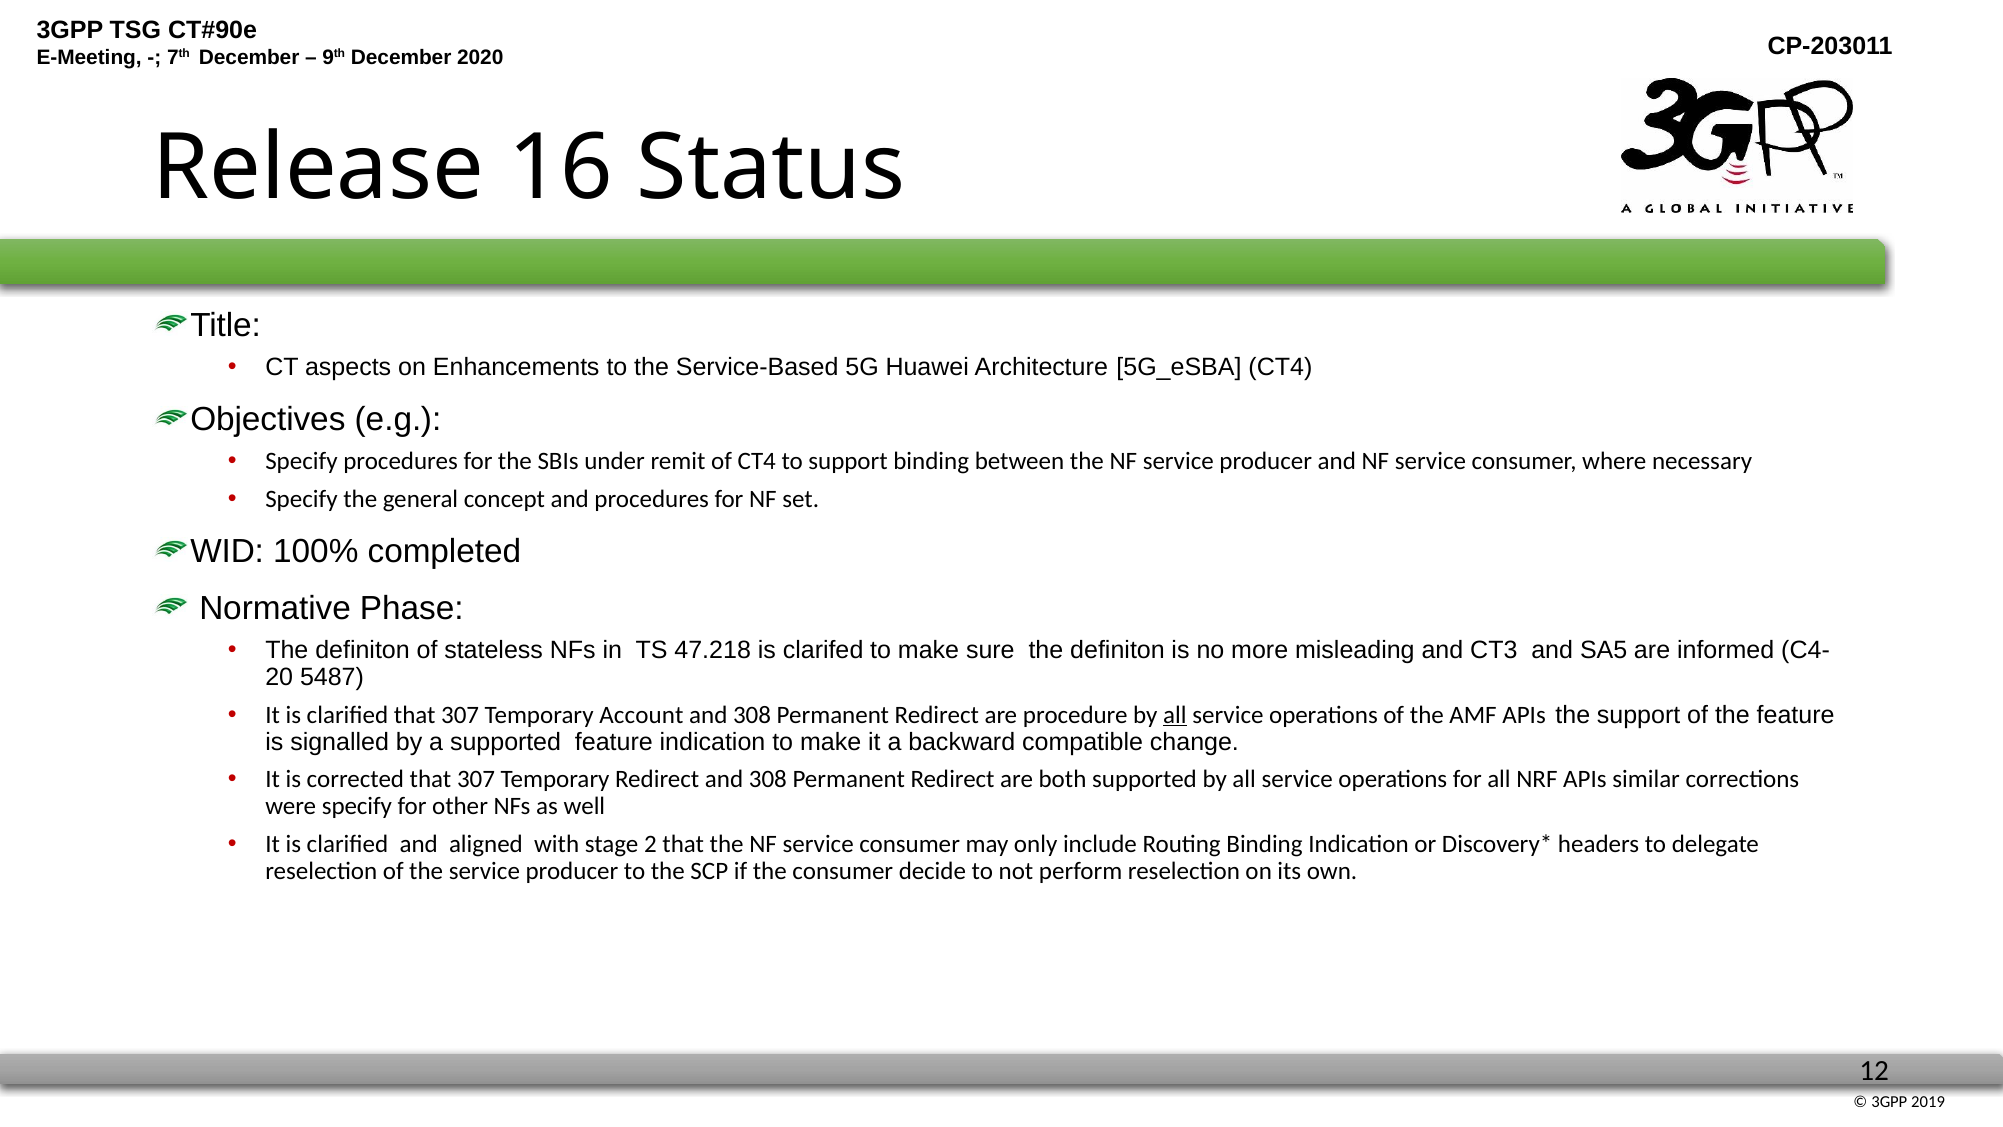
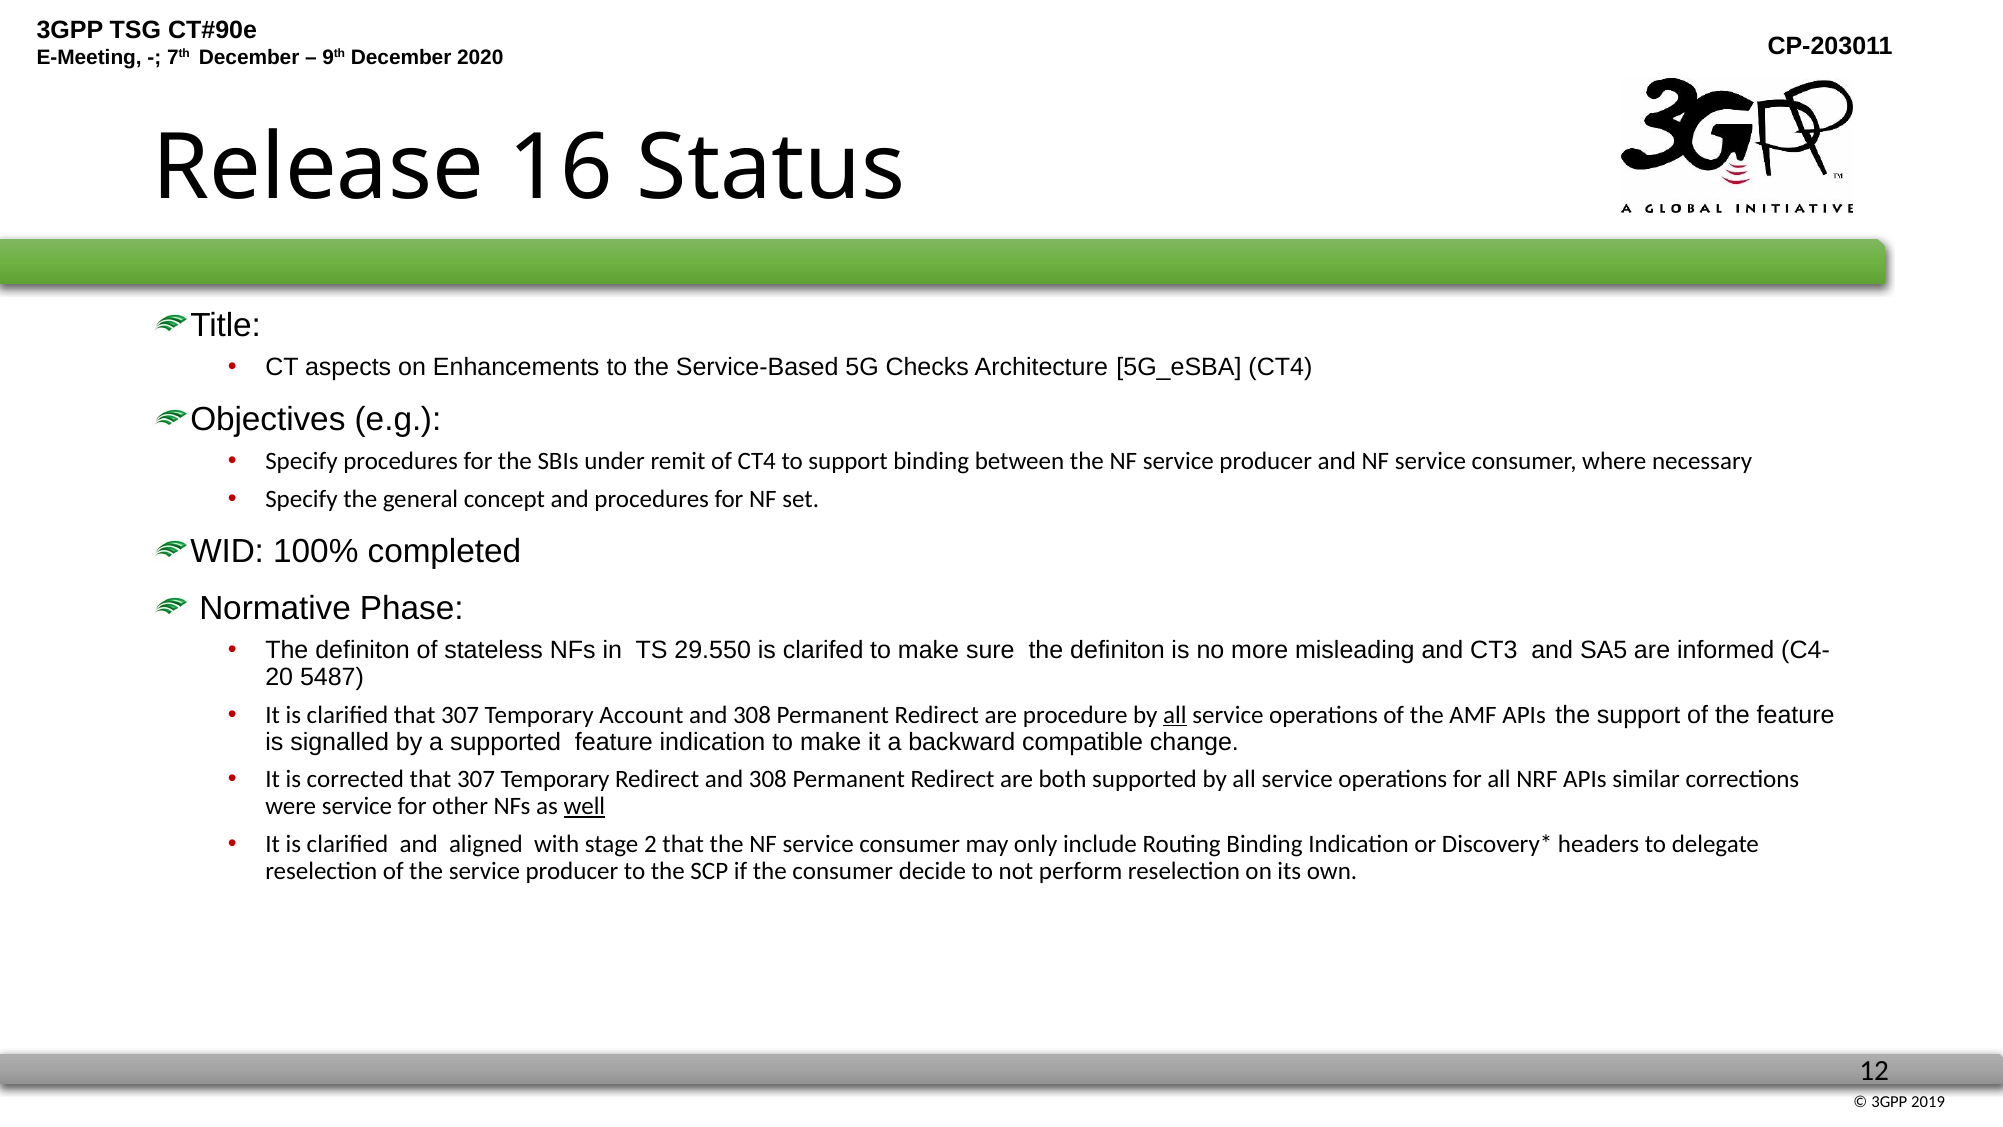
Huawei: Huawei -> Checks
47.218: 47.218 -> 29.550
were specify: specify -> service
well underline: none -> present
